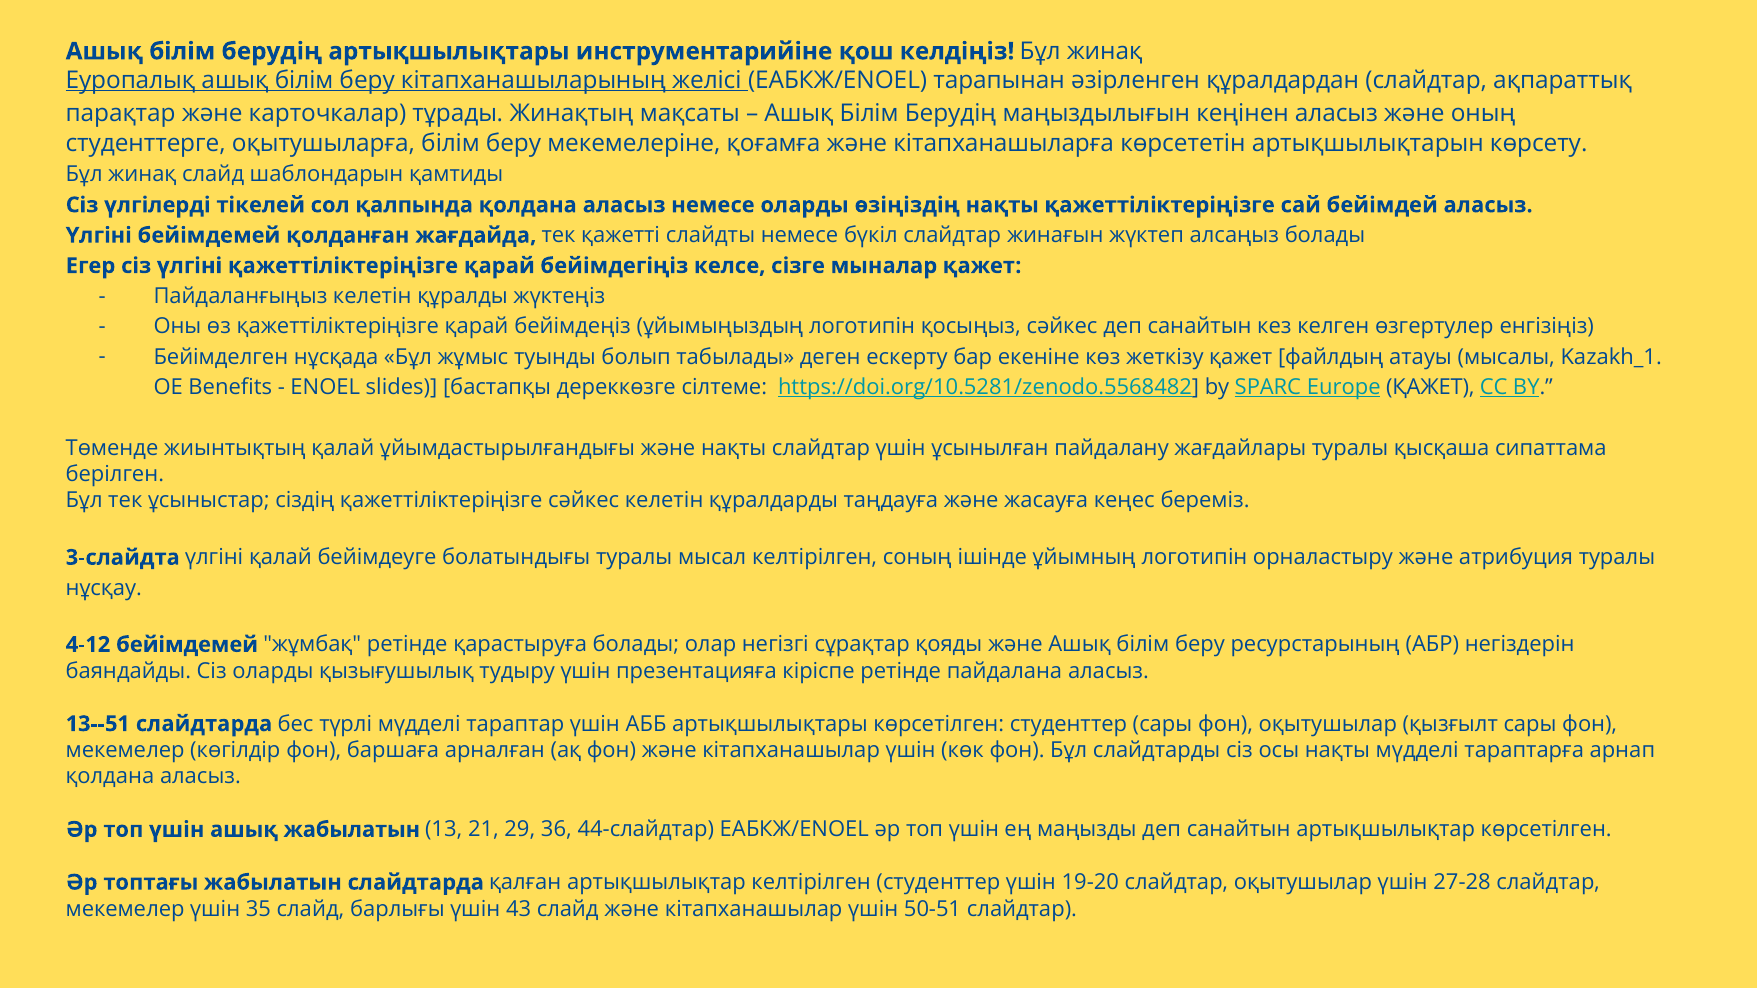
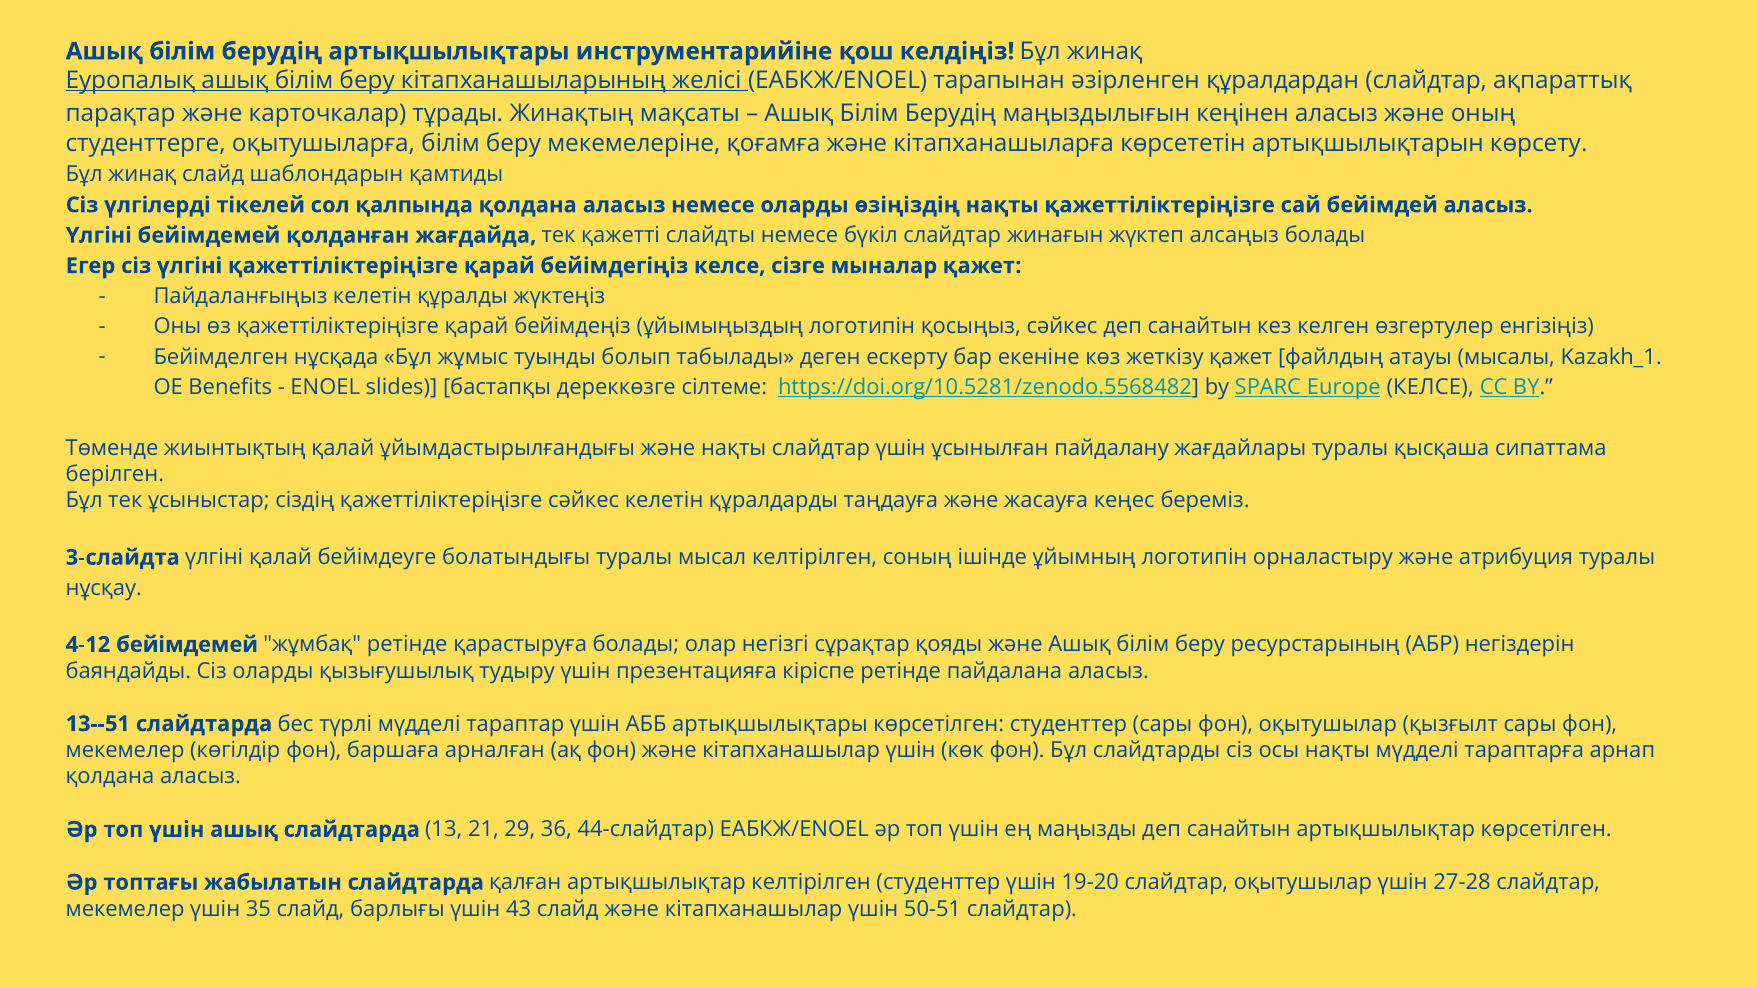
Europe ҚАЖЕТ: ҚАЖЕТ -> КЕЛСЕ
ашық жабылатын: жабылатын -> cлайдтарда
